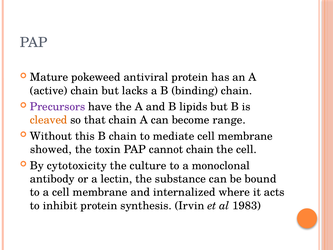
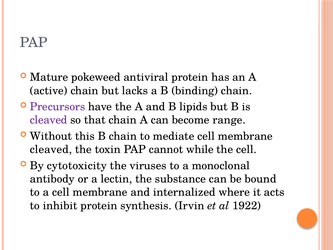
cleaved at (49, 120) colour: orange -> purple
showed at (51, 149): showed -> cleaved
cannot chain: chain -> while
culture: culture -> viruses
1983: 1983 -> 1922
